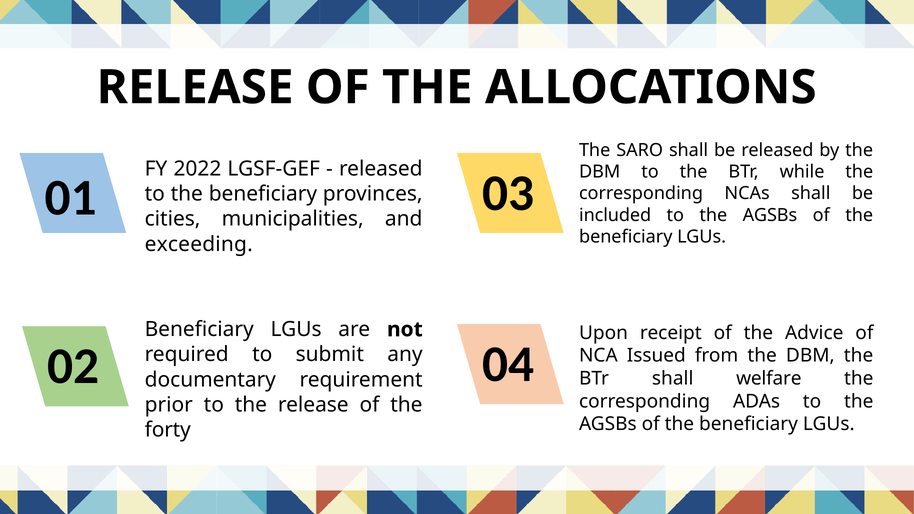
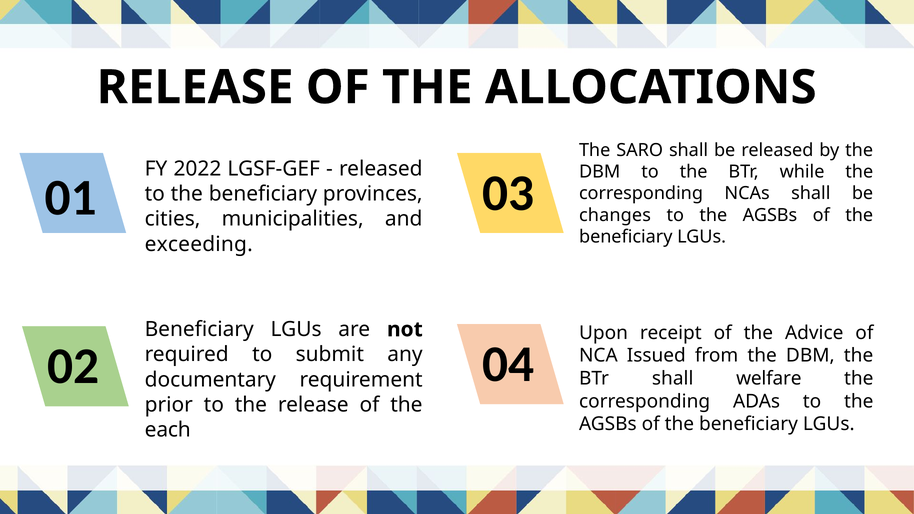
included: included -> changes
forty: forty -> each
